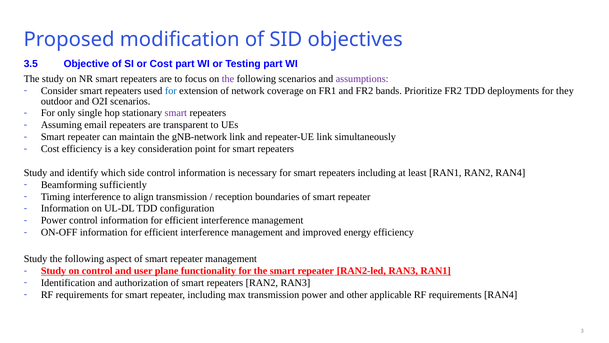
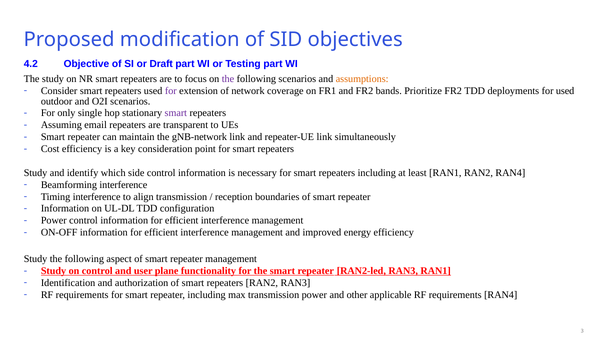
3.5: 3.5 -> 4.2
or Cost: Cost -> Draft
assumptions colour: purple -> orange
for at (171, 91) colour: blue -> purple
for they: they -> used
Beamforming sufficiently: sufficiently -> interference
